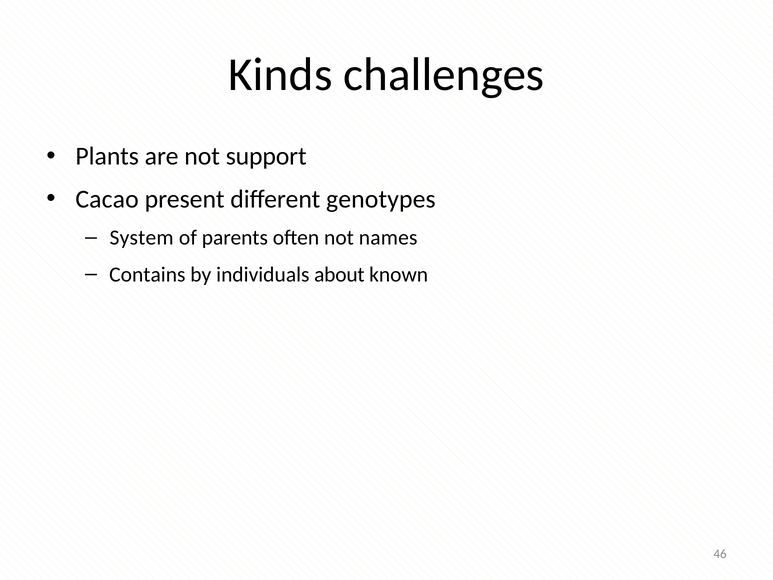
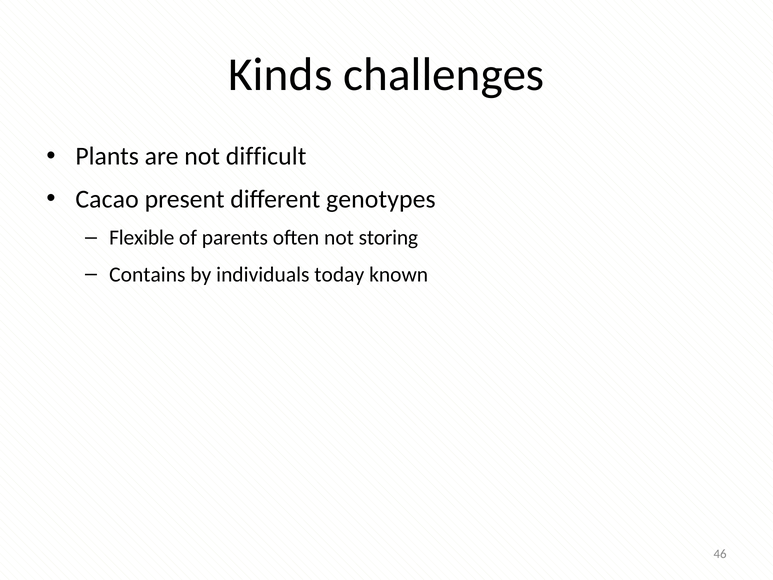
support: support -> difficult
System: System -> Flexible
names: names -> storing
about: about -> today
